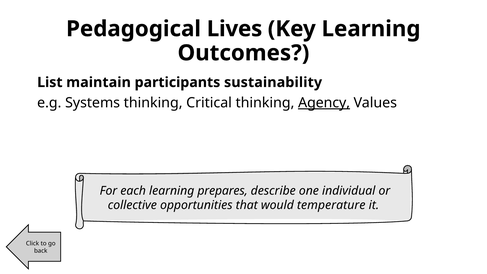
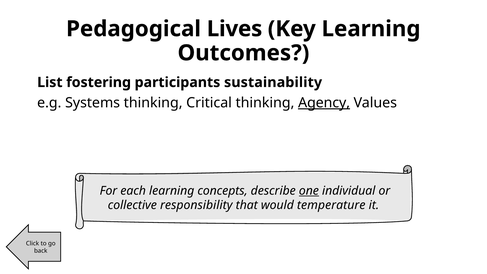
maintain: maintain -> fostering
prepares: prepares -> concepts
one underline: none -> present
opportunities: opportunities -> responsibility
